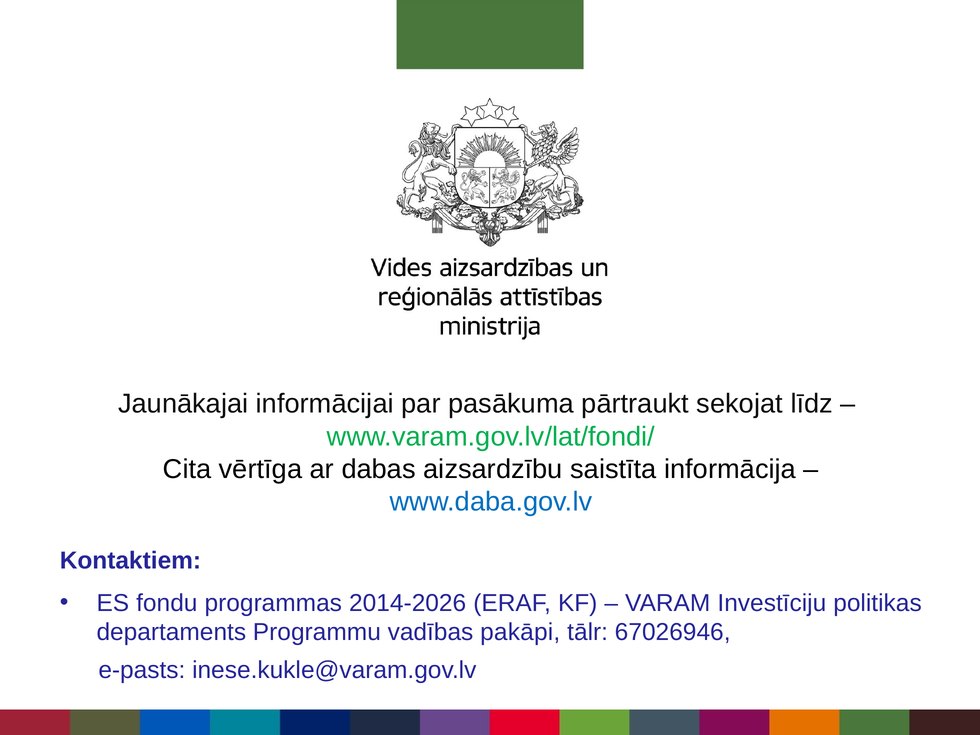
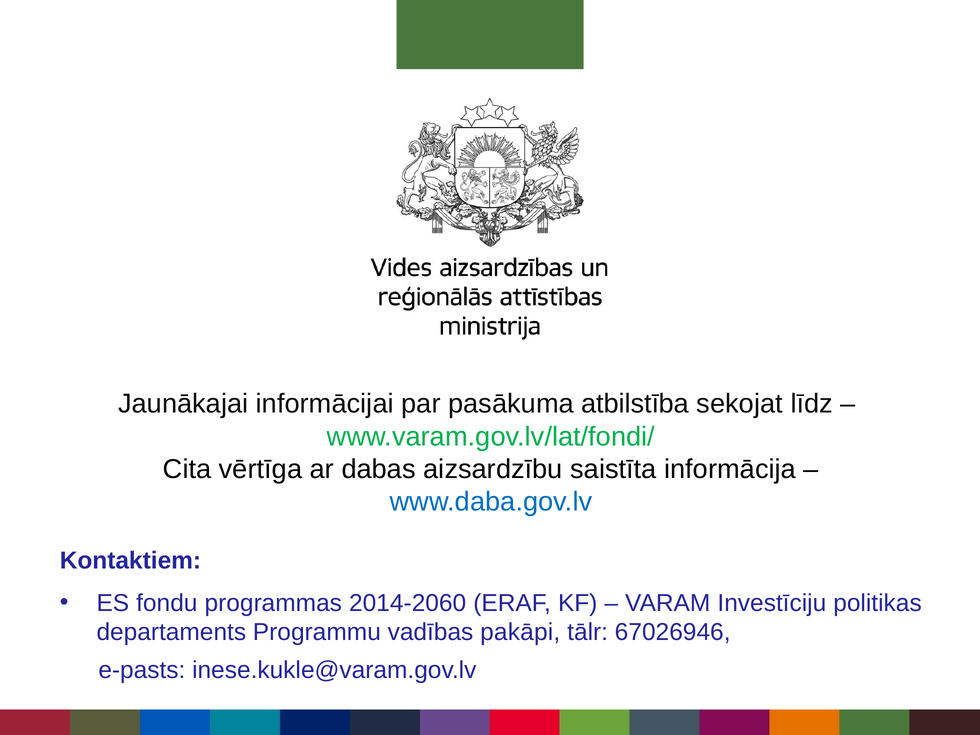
pārtraukt: pārtraukt -> atbilstība
2014-2026: 2014-2026 -> 2014-2060
